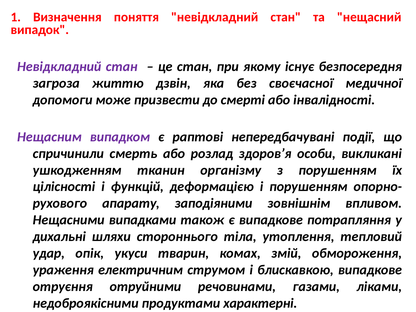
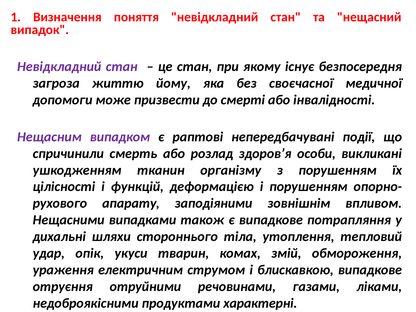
дзвін: дзвін -> йому
